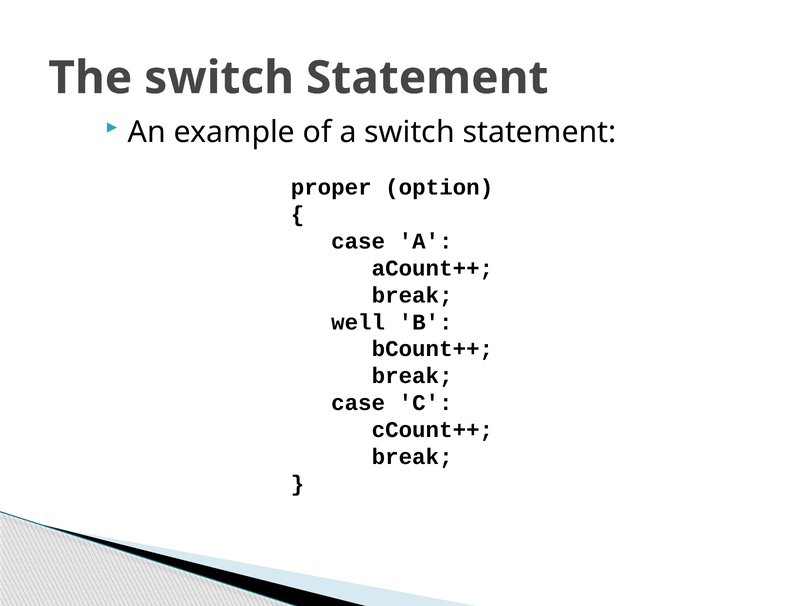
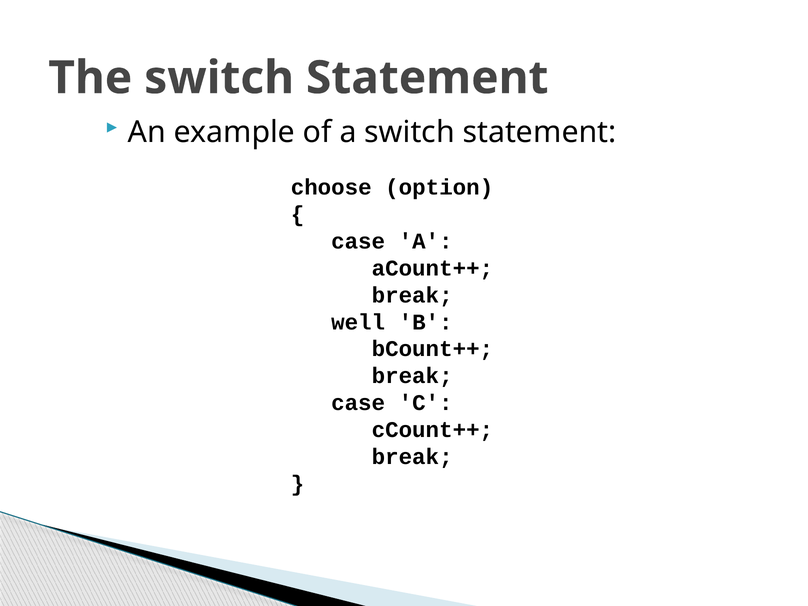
proper: proper -> choose
